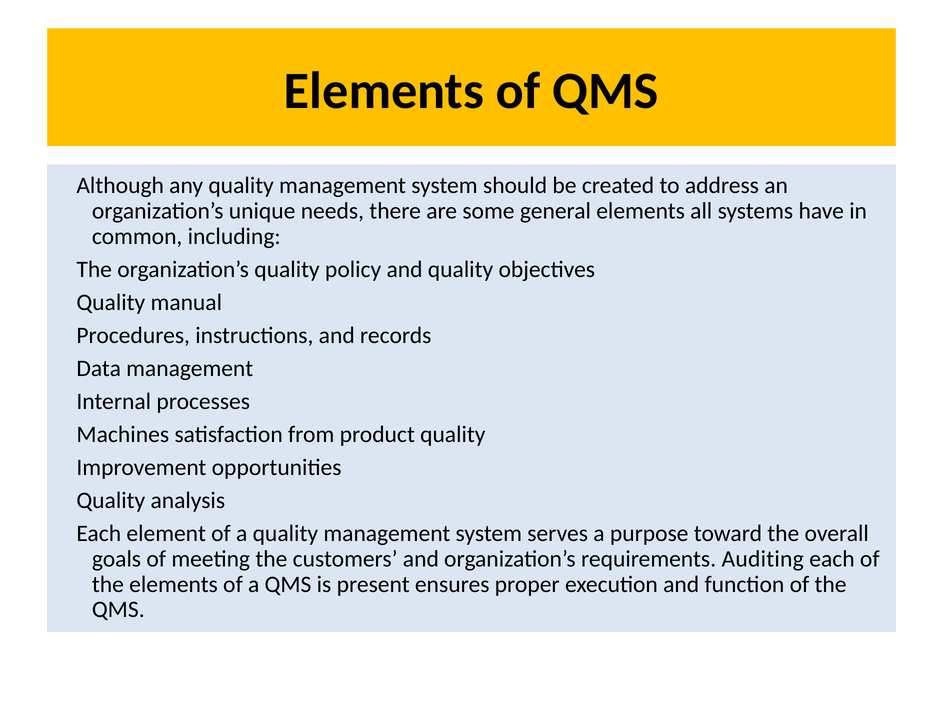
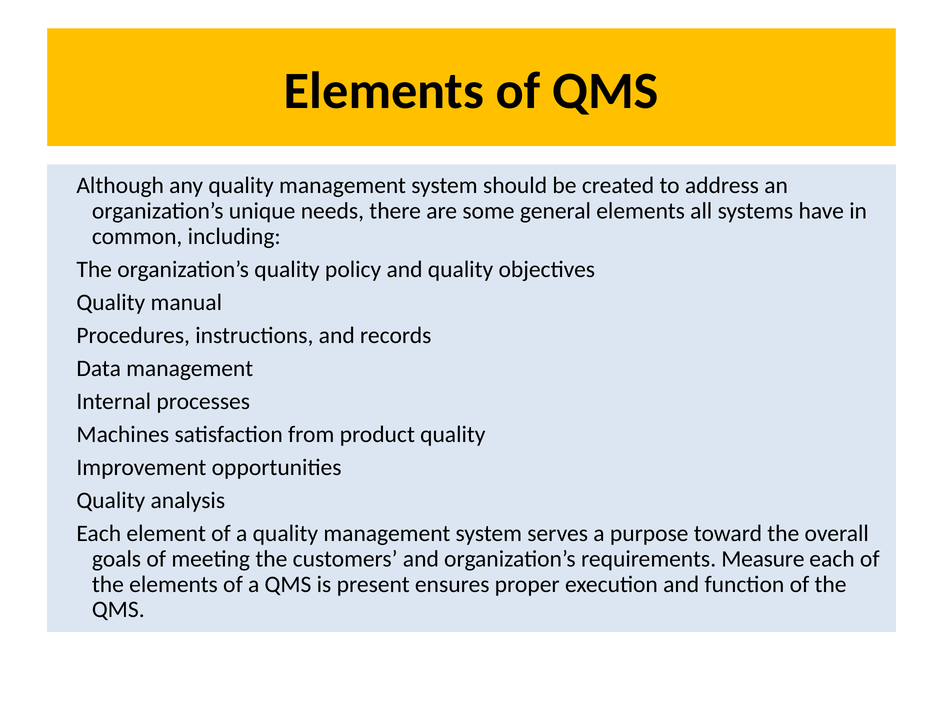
Auditing: Auditing -> Measure
